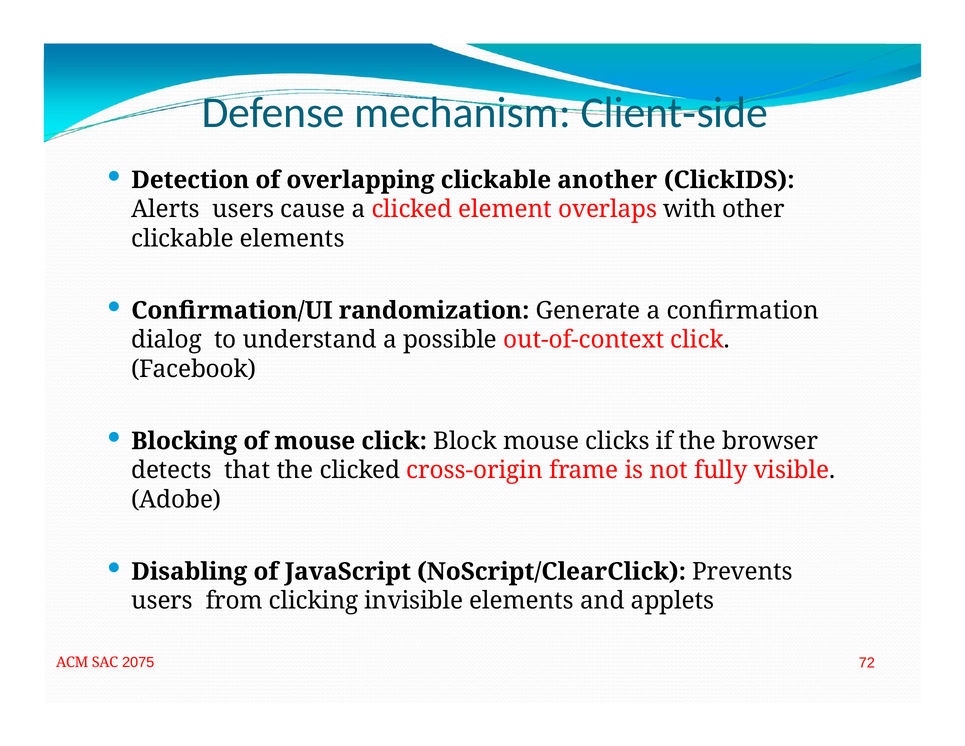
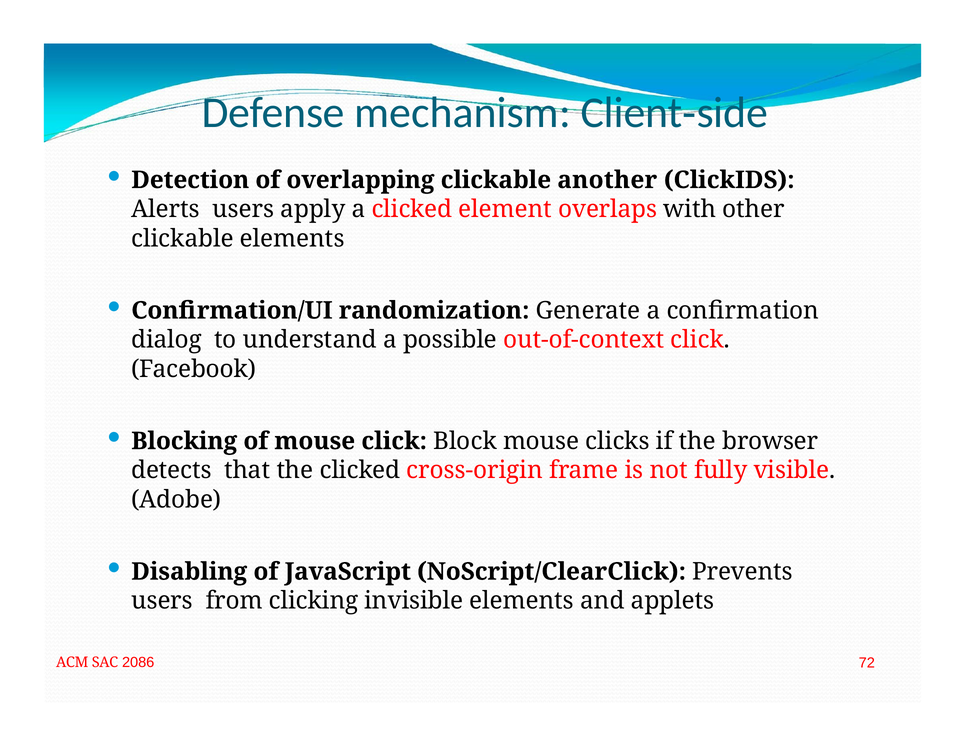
cause: cause -> apply
2075: 2075 -> 2086
